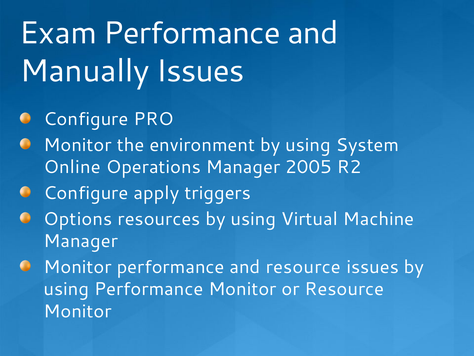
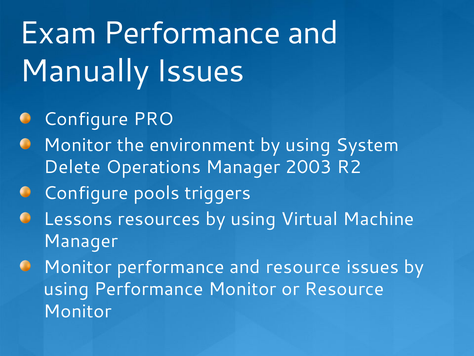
Online: Online -> Delete
2005: 2005 -> 2003
apply: apply -> pools
Options: Options -> Lessons
